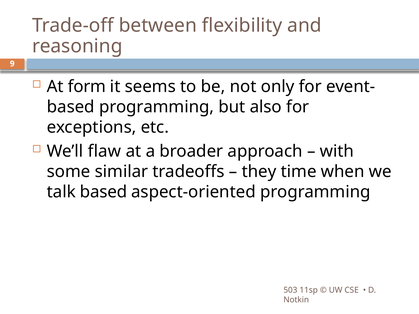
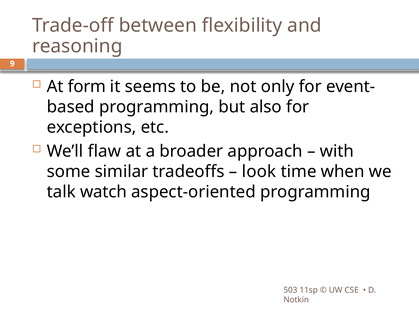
they: they -> look
talk based: based -> watch
